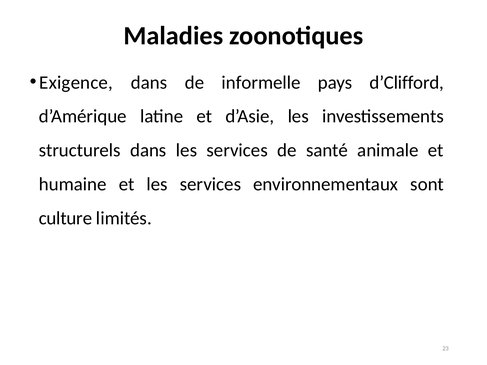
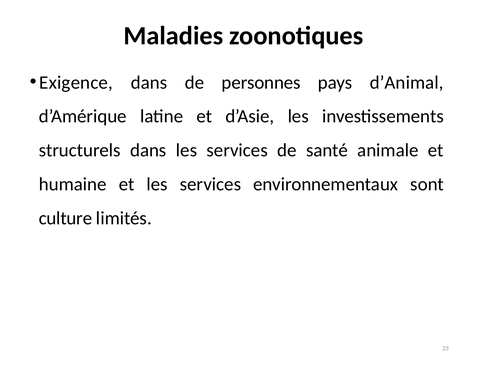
informelle: informelle -> personnes
d’Clifford: d’Clifford -> d’Animal
